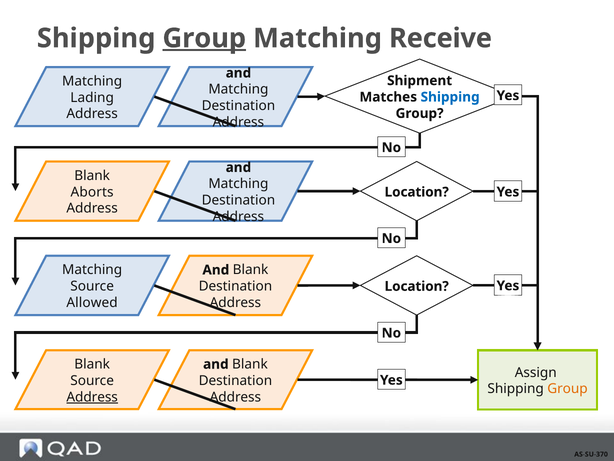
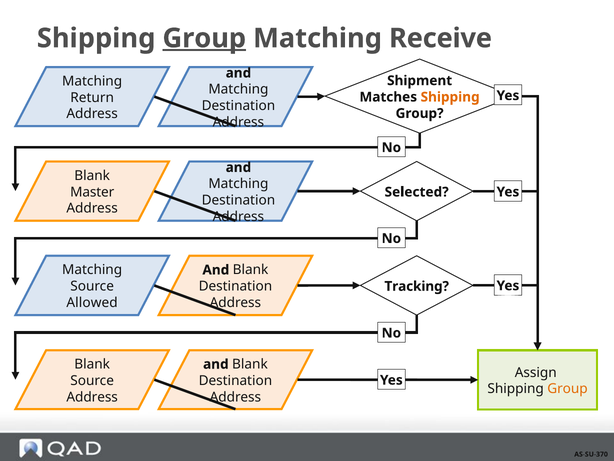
Lading: Lading -> Return
Shipping at (450, 97) colour: blue -> orange
Aborts: Aborts -> Master
Location at (417, 192): Location -> Selected
Location at (417, 286): Location -> Tracking
Address at (92, 397) underline: present -> none
